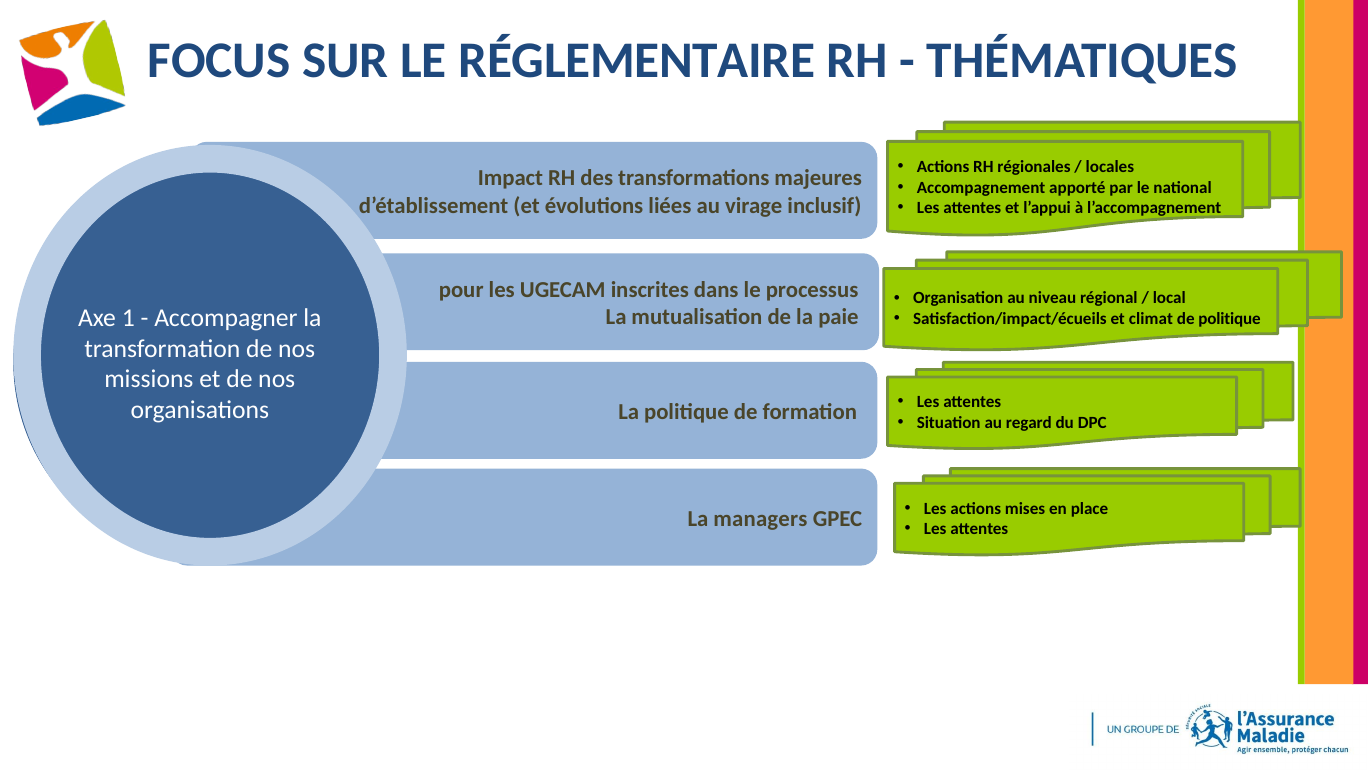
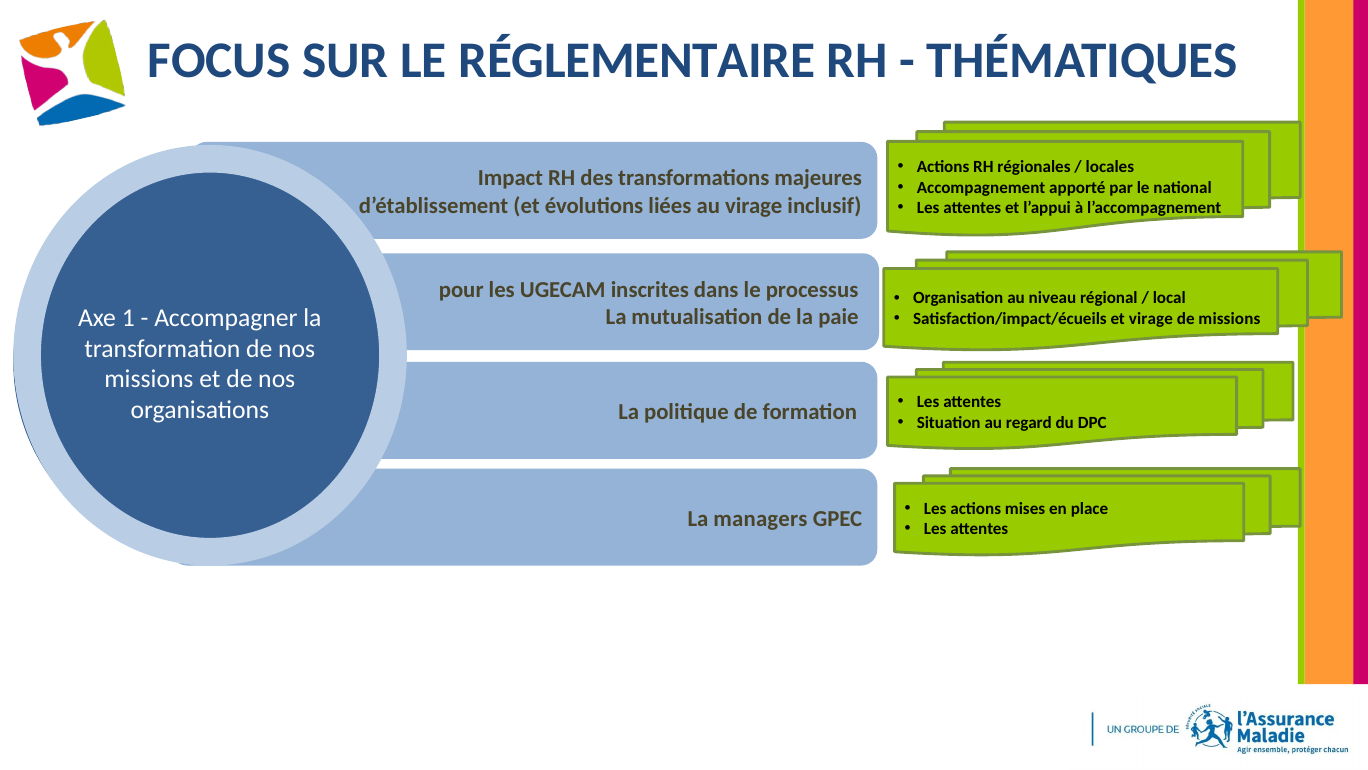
et climat: climat -> virage
de politique: politique -> missions
